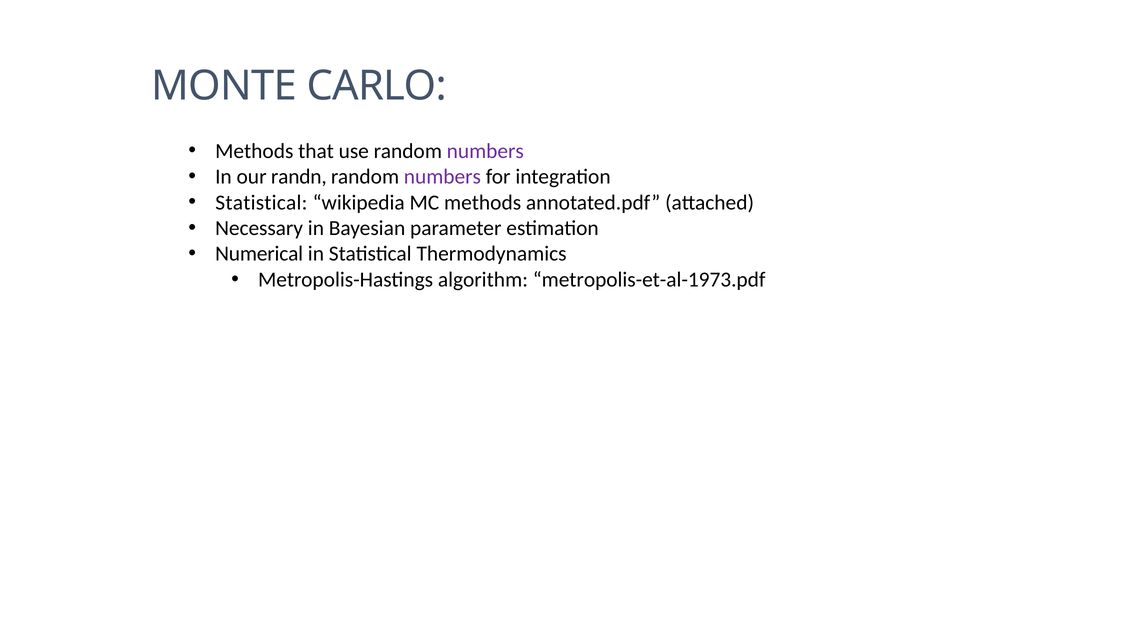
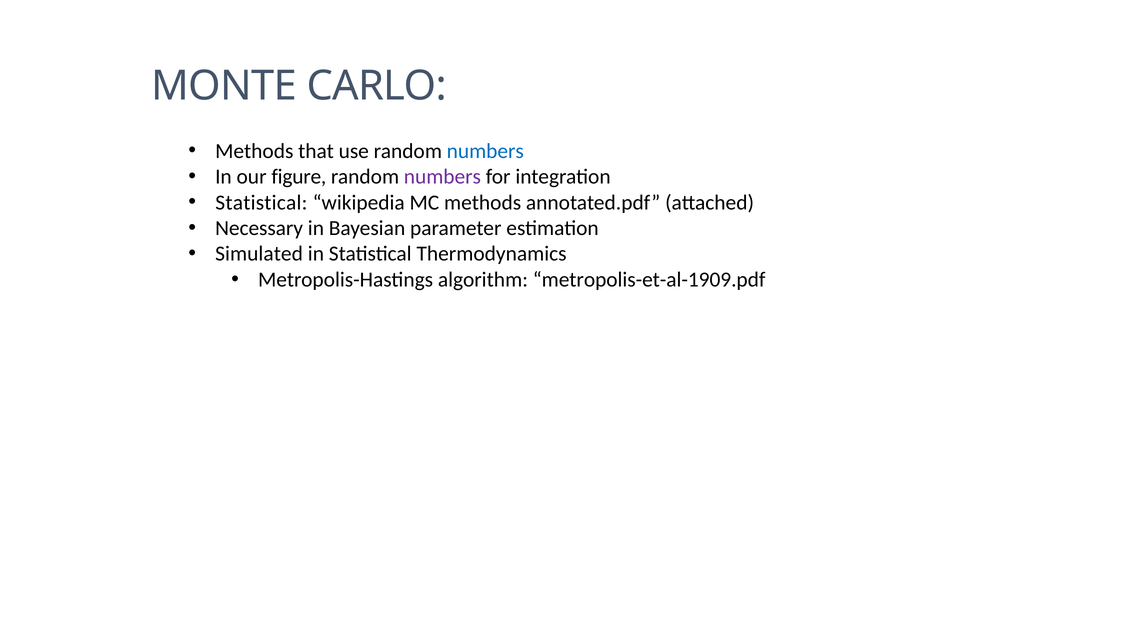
numbers at (485, 151) colour: purple -> blue
randn: randn -> figure
Numerical: Numerical -> Simulated
metropolis-et-al-1973.pdf: metropolis-et-al-1973.pdf -> metropolis-et-al-1909.pdf
